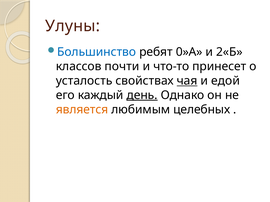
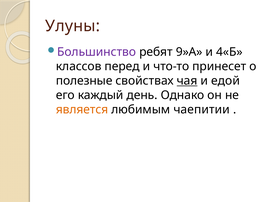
Большинство colour: blue -> purple
0»А: 0»А -> 9»А
2«Б: 2«Б -> 4«Б
почти: почти -> перед
усталость: усталость -> полезные
день underline: present -> none
целебных: целебных -> чаепитии
